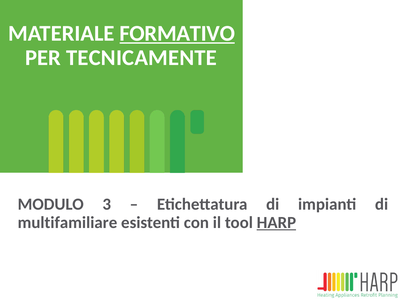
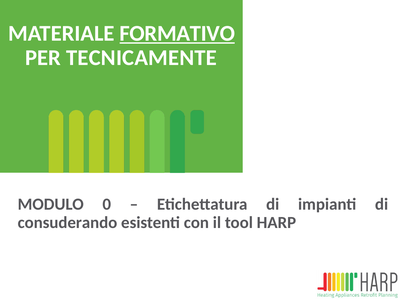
3: 3 -> 0
multifamiliare: multifamiliare -> consuderando
HARP underline: present -> none
